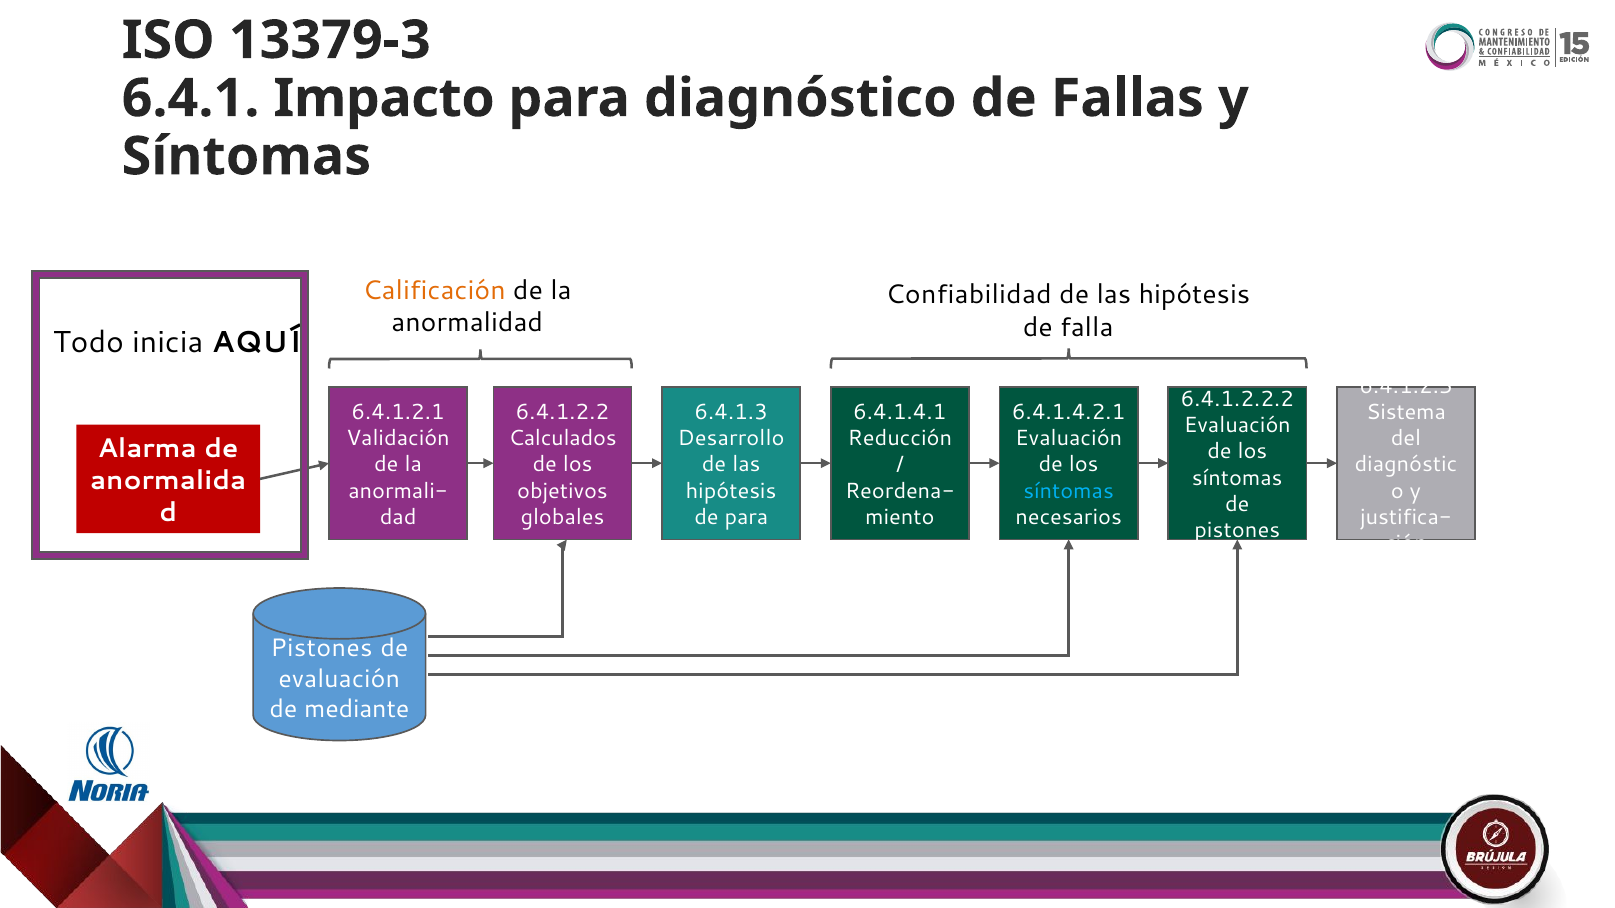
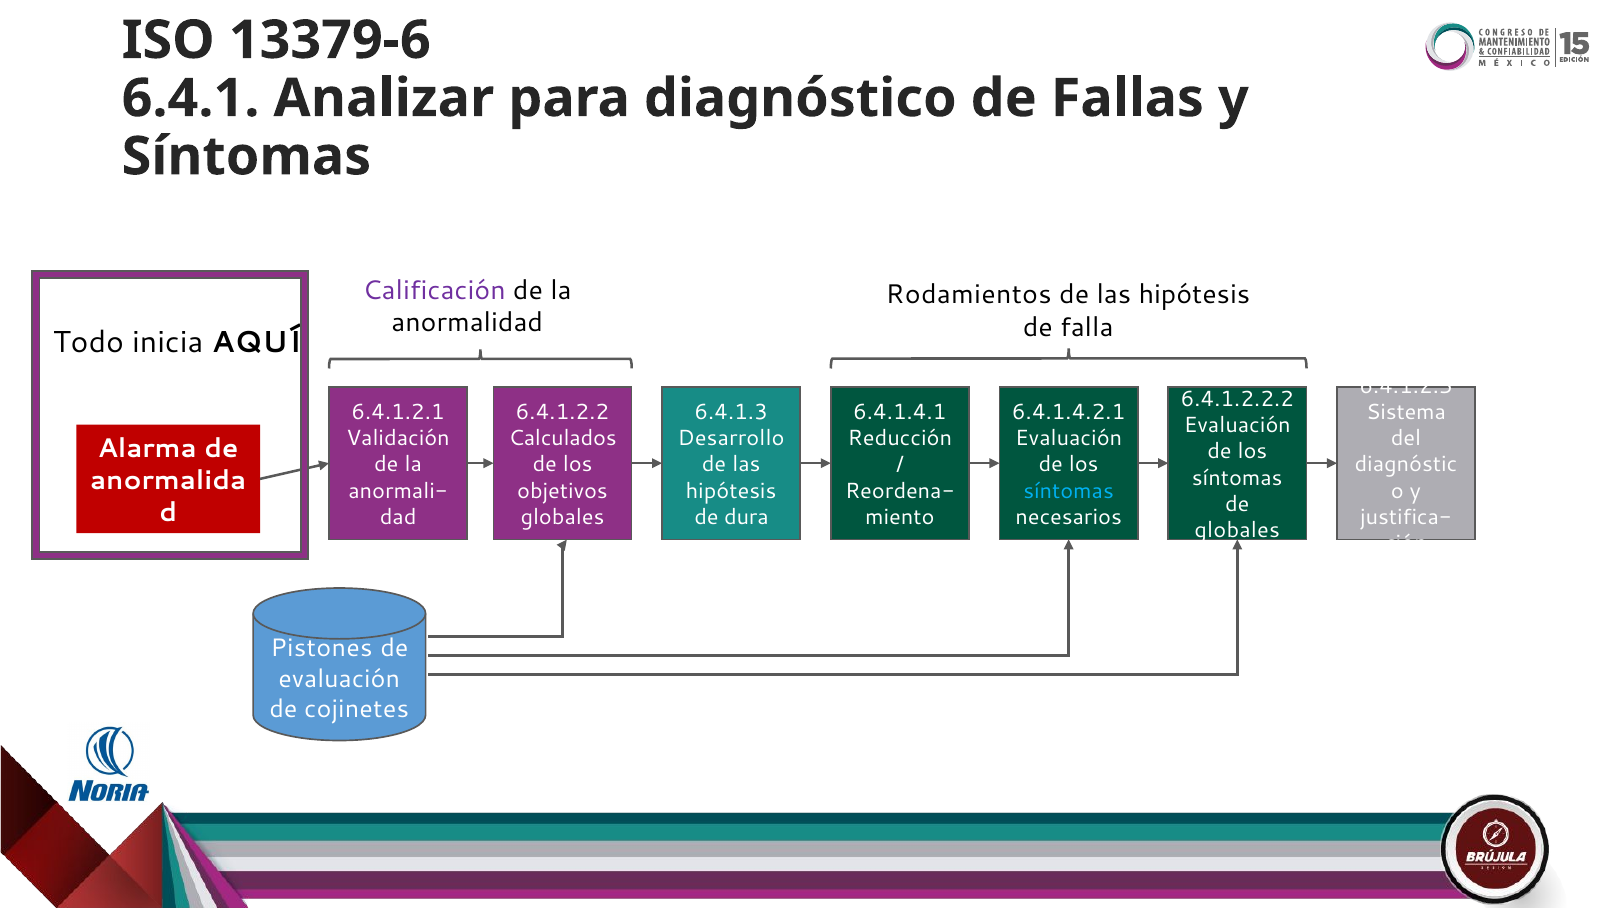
13379-3: 13379-3 -> 13379-6
Impacto: Impacto -> Analizar
Calificación colour: orange -> purple
Confiabilidad: Confiabilidad -> Rodamientos
de para: para -> dura
pistones at (1237, 531): pistones -> globales
mediante: mediante -> cojinetes
